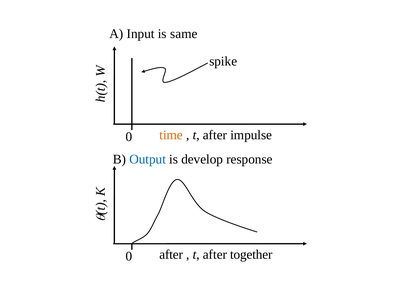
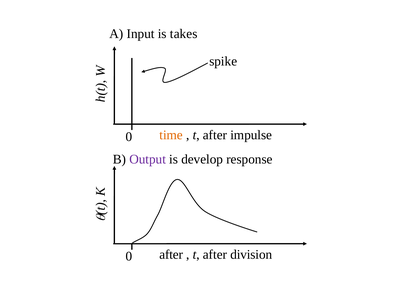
same: same -> takes
Output colour: blue -> purple
together: together -> division
